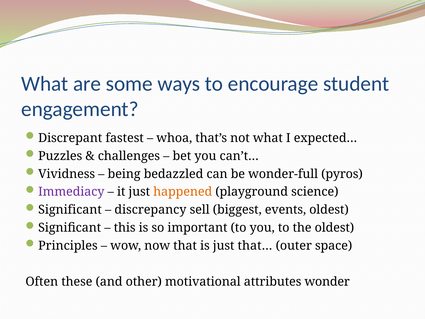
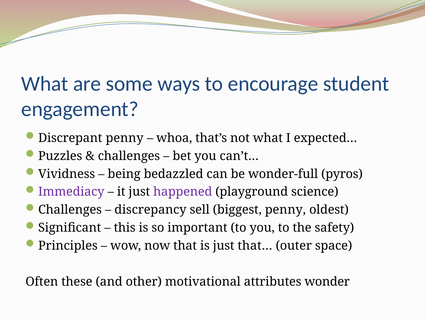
Discrepant fastest: fastest -> penny
happened colour: orange -> purple
Significant at (70, 210): Significant -> Challenges
biggest events: events -> penny
the oldest: oldest -> safety
